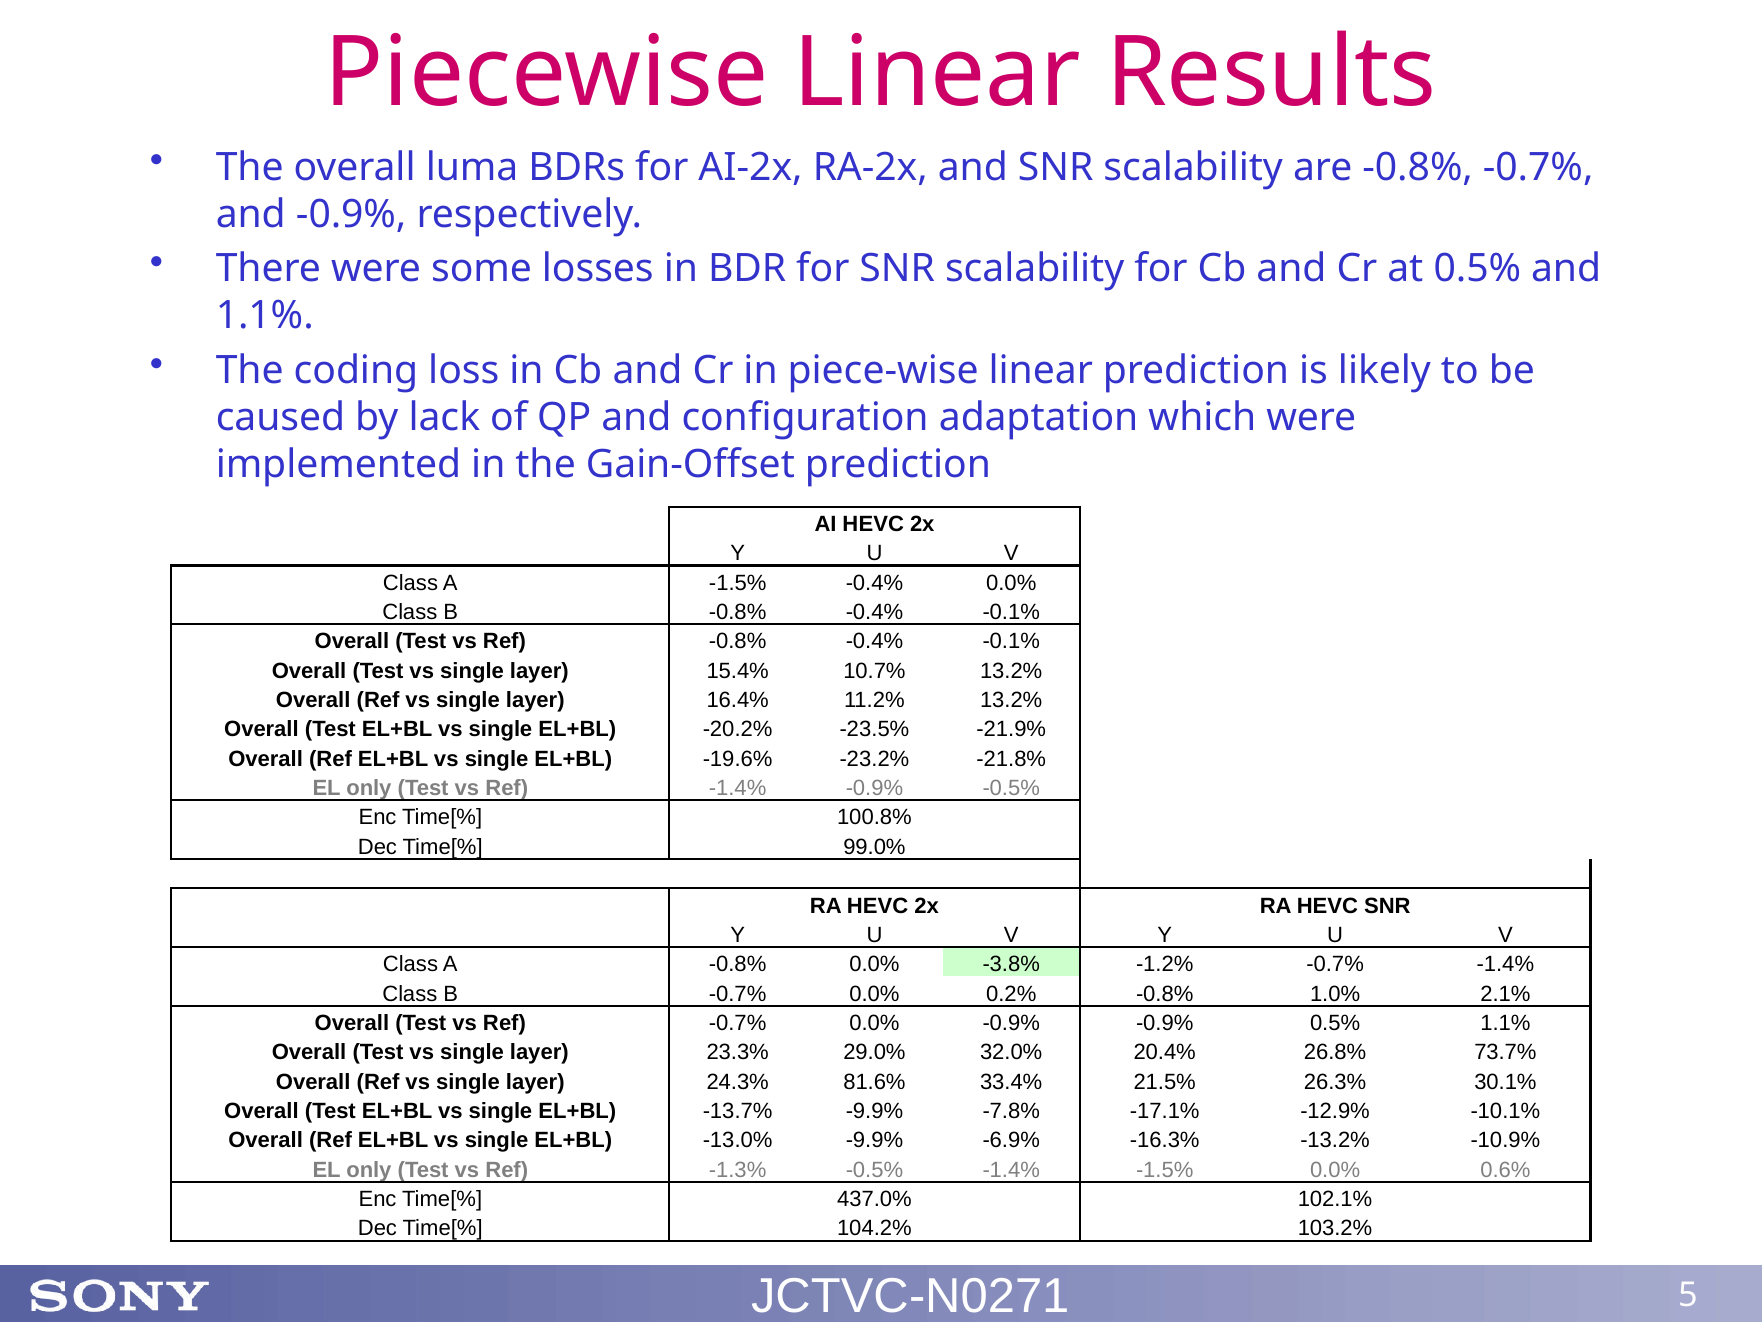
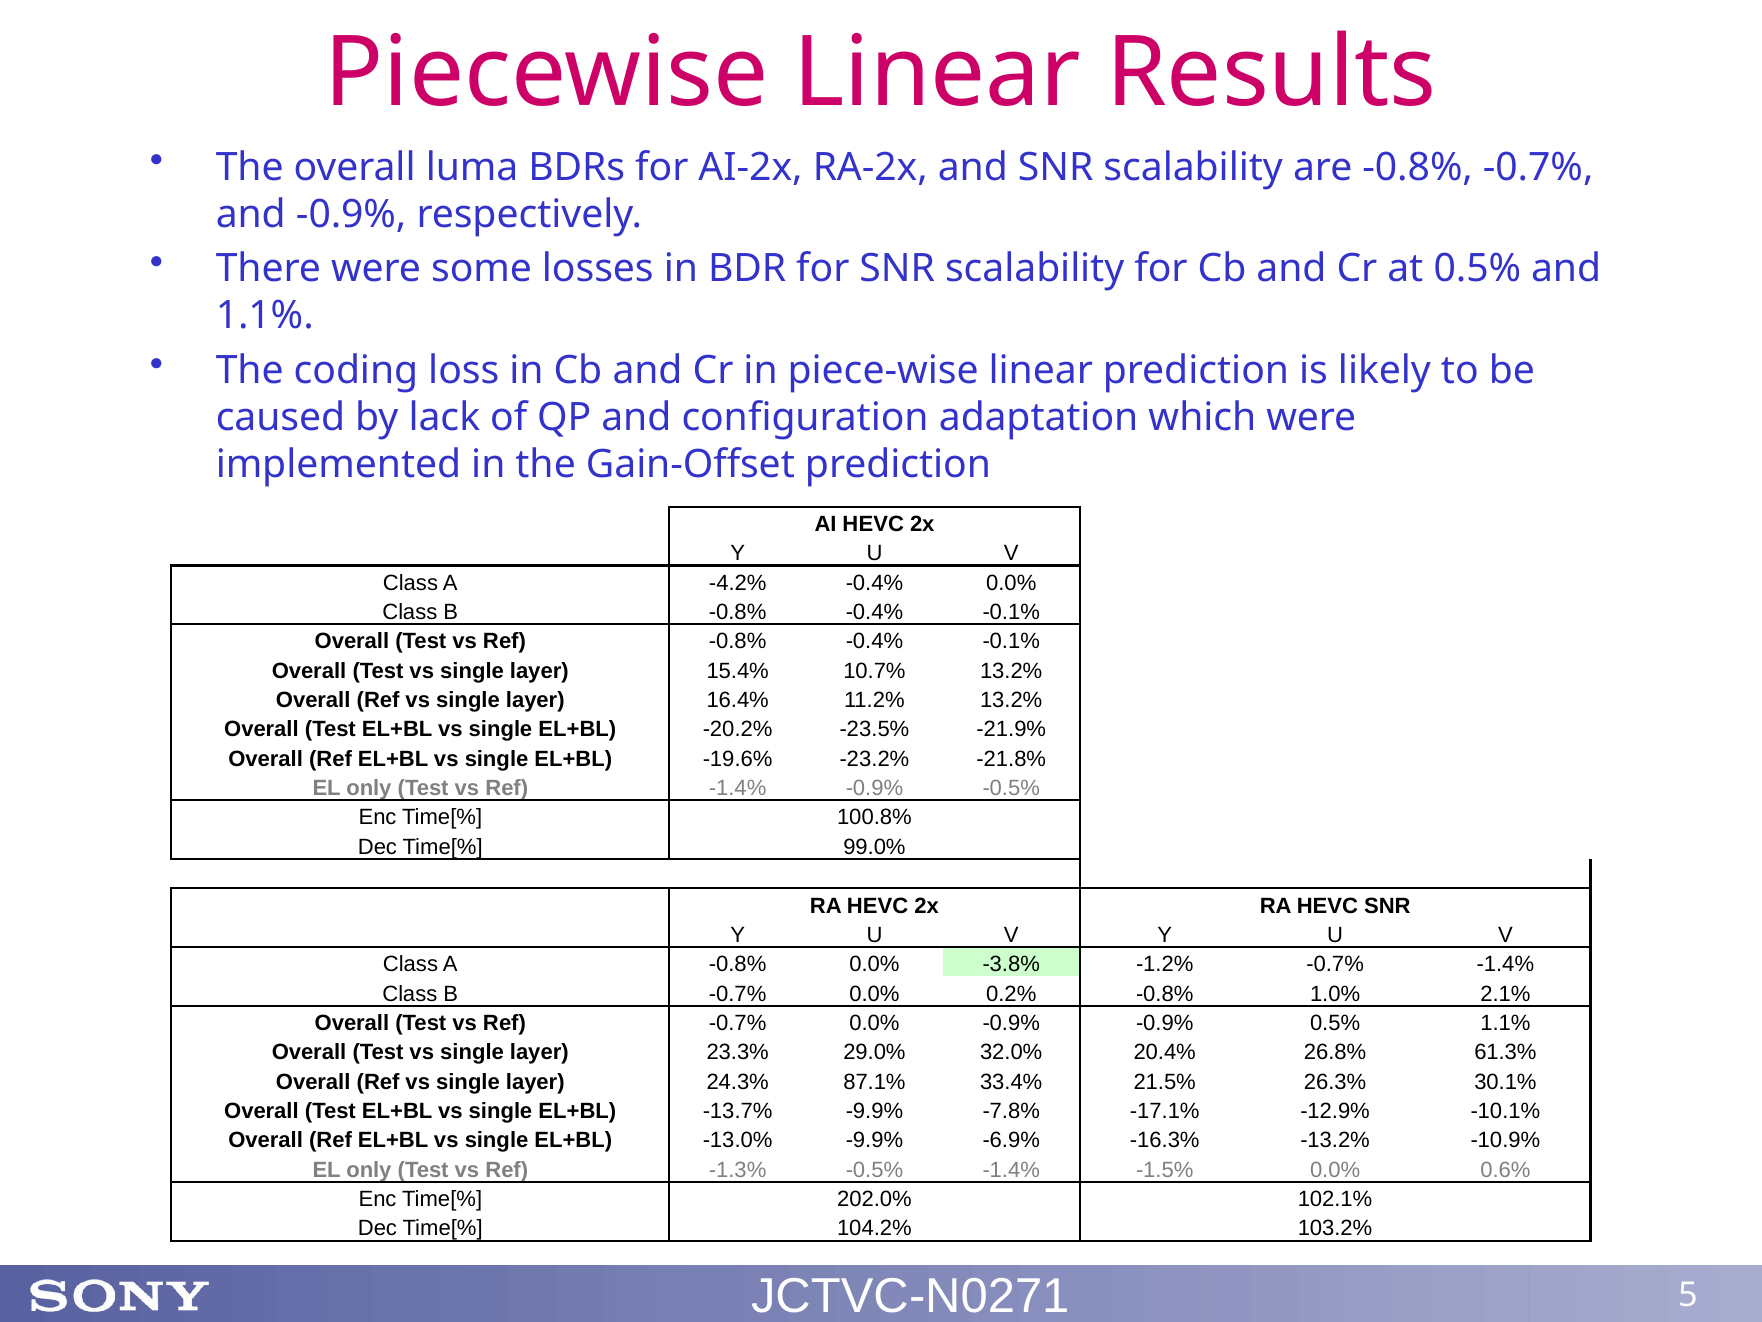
A -1.5%: -1.5% -> -4.2%
73.7%: 73.7% -> 61.3%
81.6%: 81.6% -> 87.1%
437.0%: 437.0% -> 202.0%
